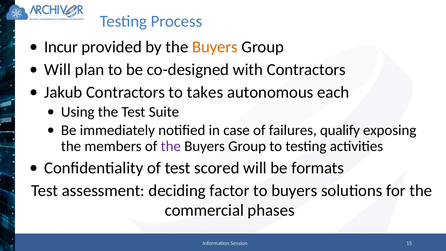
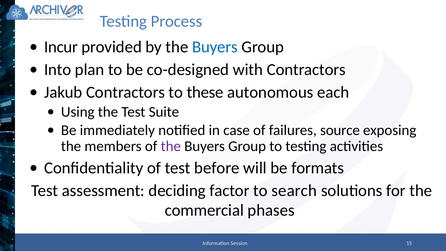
Buyers at (215, 47) colour: orange -> blue
Will at (58, 70): Will -> Into
takes: takes -> these
qualify: qualify -> source
scored: scored -> before
to buyers: buyers -> search
